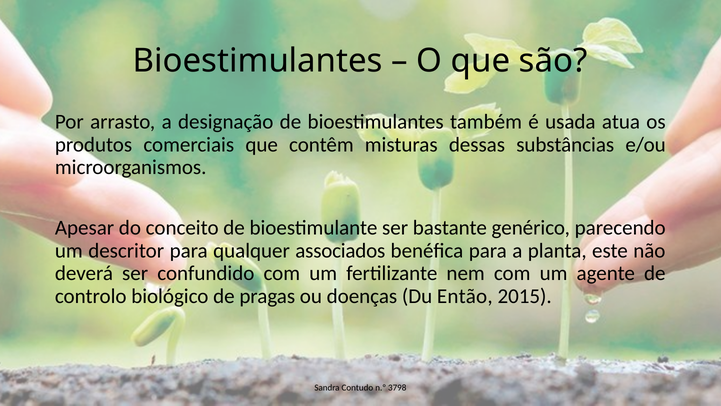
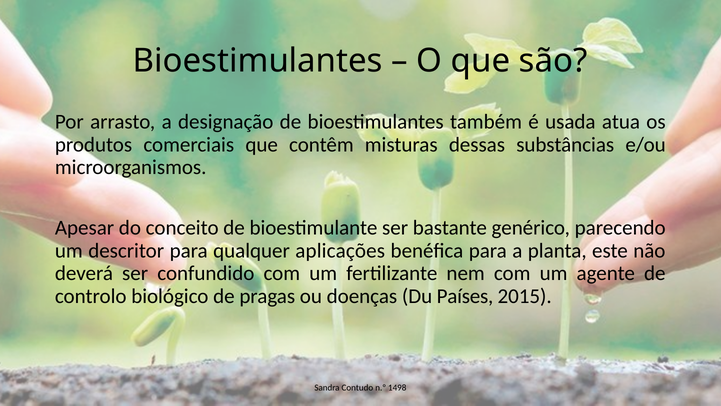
associados: associados -> aplicações
Então: Então -> Países
3798: 3798 -> 1498
